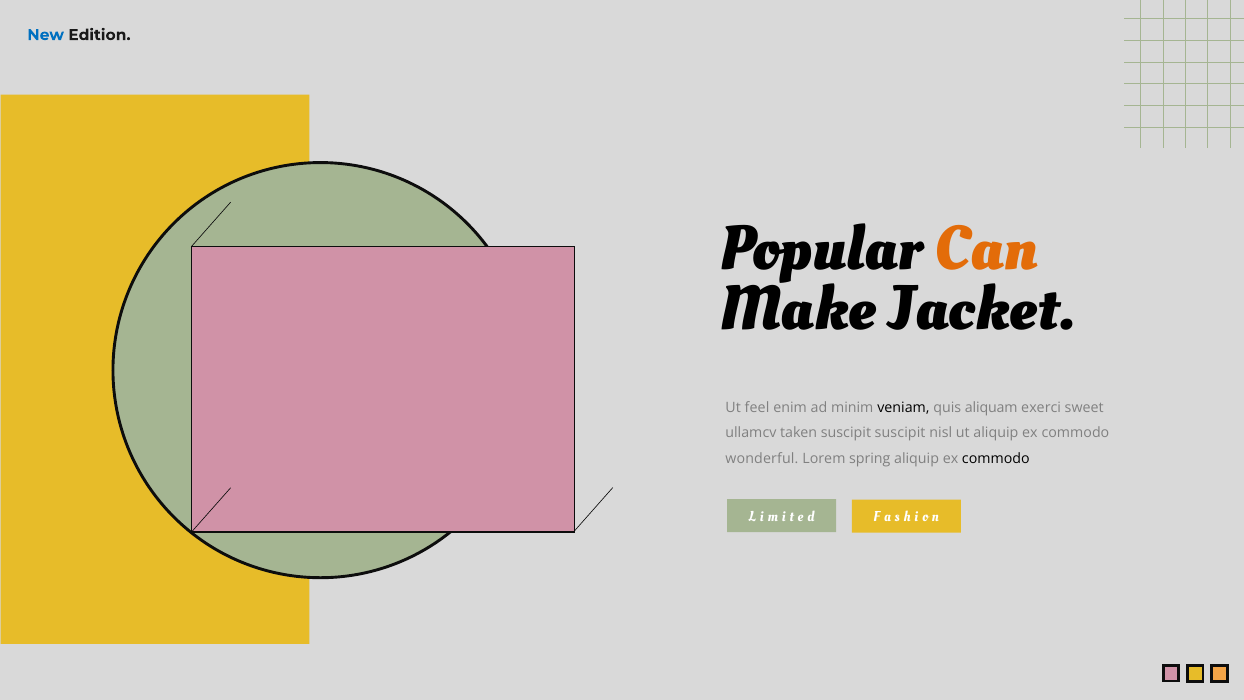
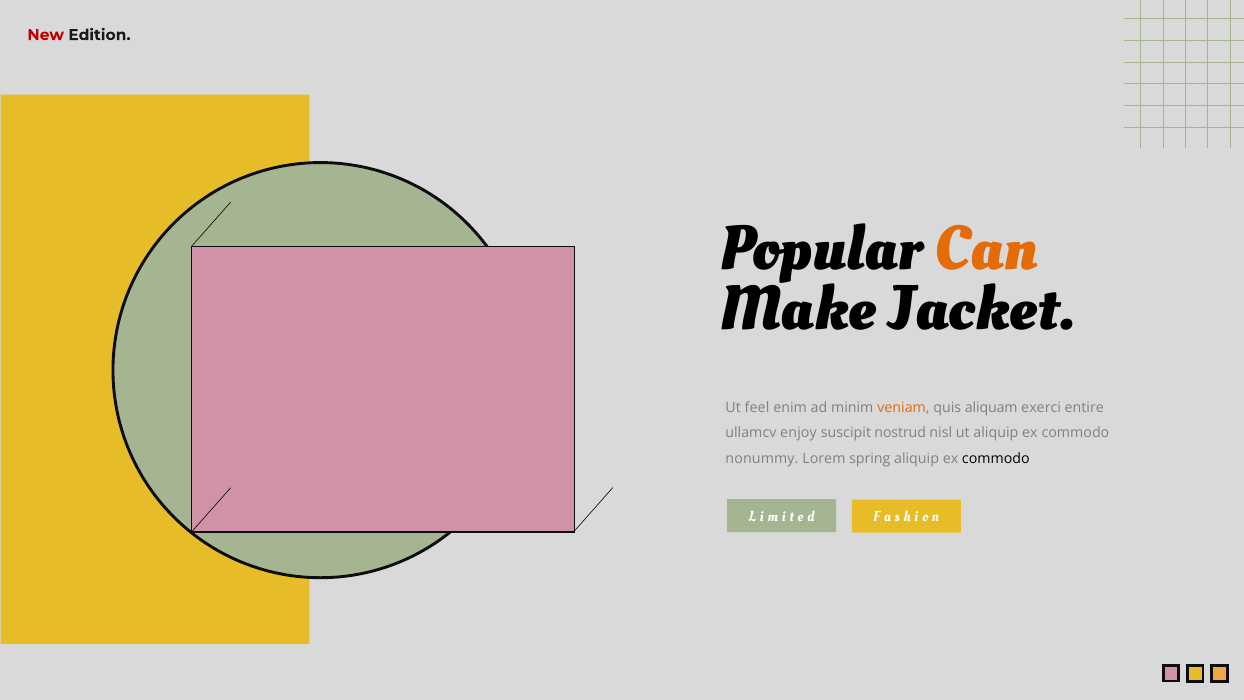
New colour: blue -> red
veniam colour: black -> orange
sweet: sweet -> entire
taken: taken -> enjoy
suscipit suscipit: suscipit -> nostrud
wonderful: wonderful -> nonummy
